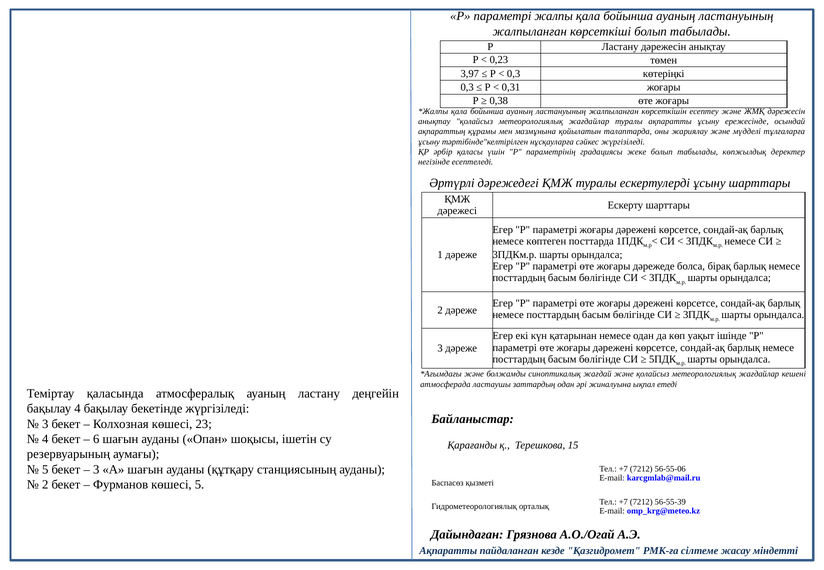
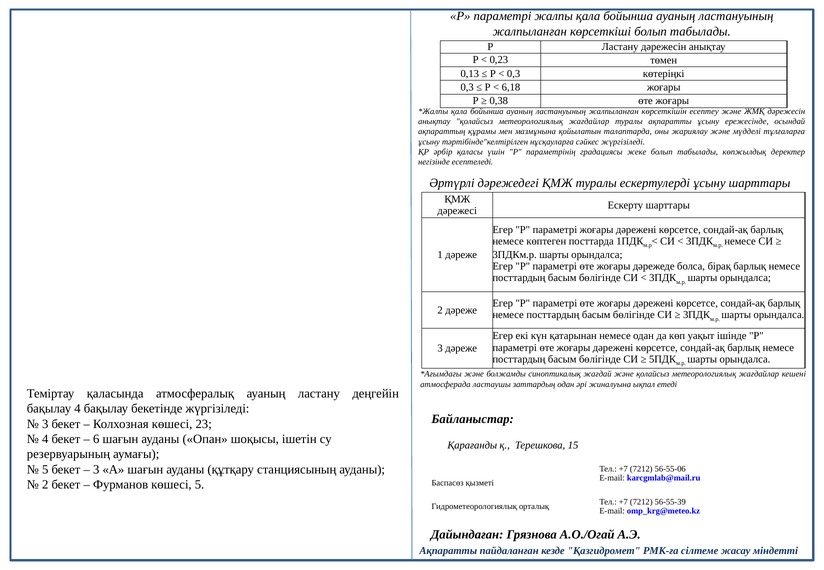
3,97: 3,97 -> 0,13
0,31: 0,31 -> 6,18
